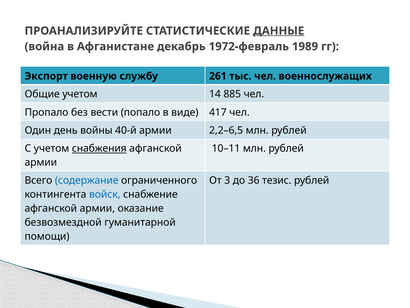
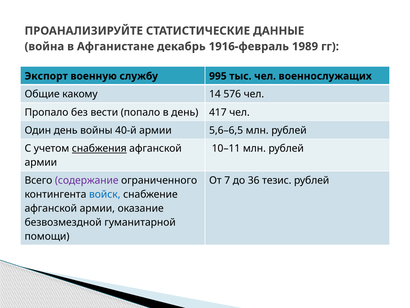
ДАННЫЕ underline: present -> none
1972-февраль: 1972-февраль -> 1916-февраль
261: 261 -> 995
Общие учетом: учетом -> какому
885: 885 -> 576
в виде: виде -> день
2,2–6,5: 2,2–6,5 -> 5,6–6,5
содержание colour: blue -> purple
3: 3 -> 7
